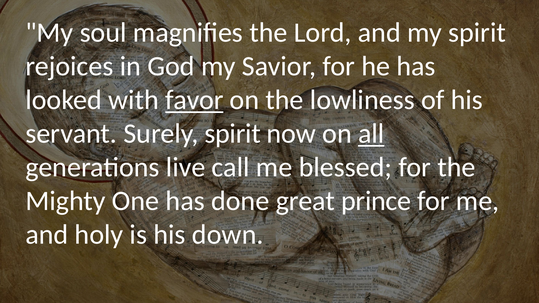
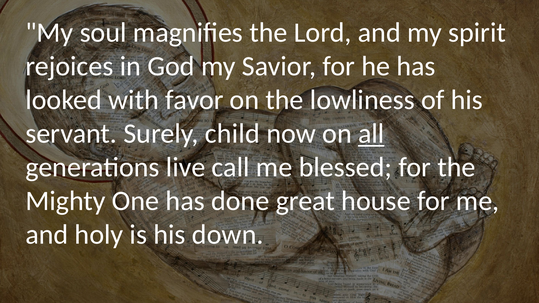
favor underline: present -> none
Surely spirit: spirit -> child
prince: prince -> house
